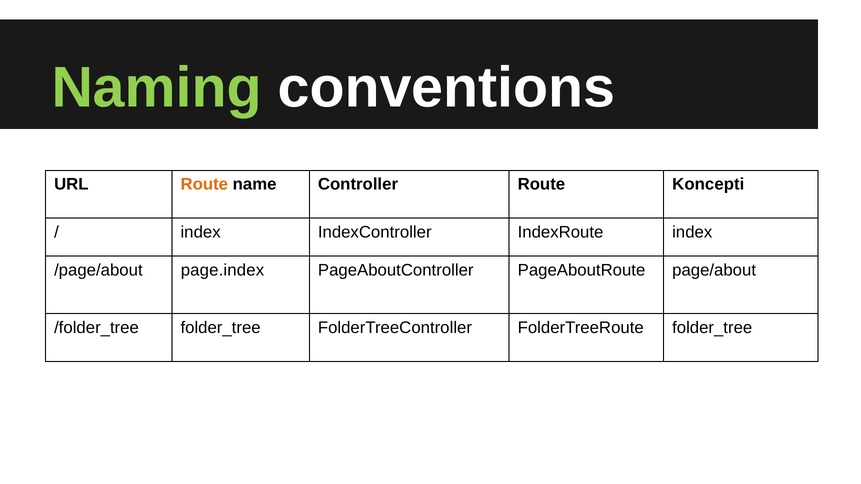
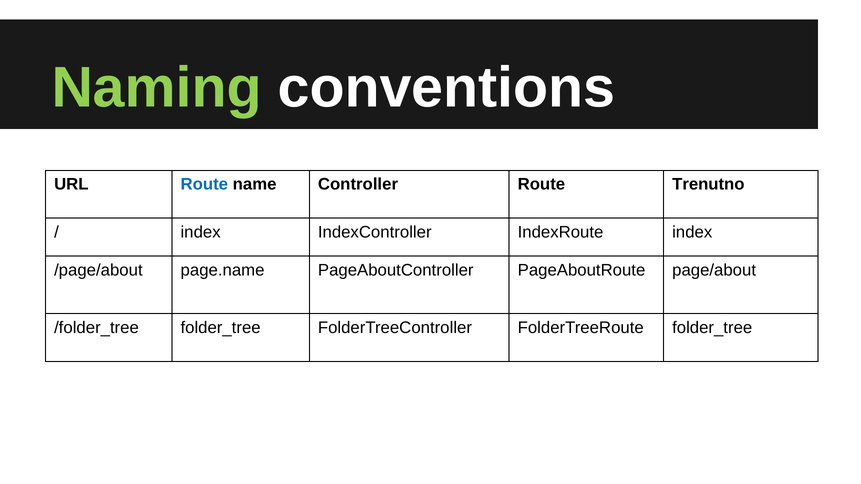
Route at (204, 184) colour: orange -> blue
Koncepti: Koncepti -> Trenutno
page.index: page.index -> page.name
